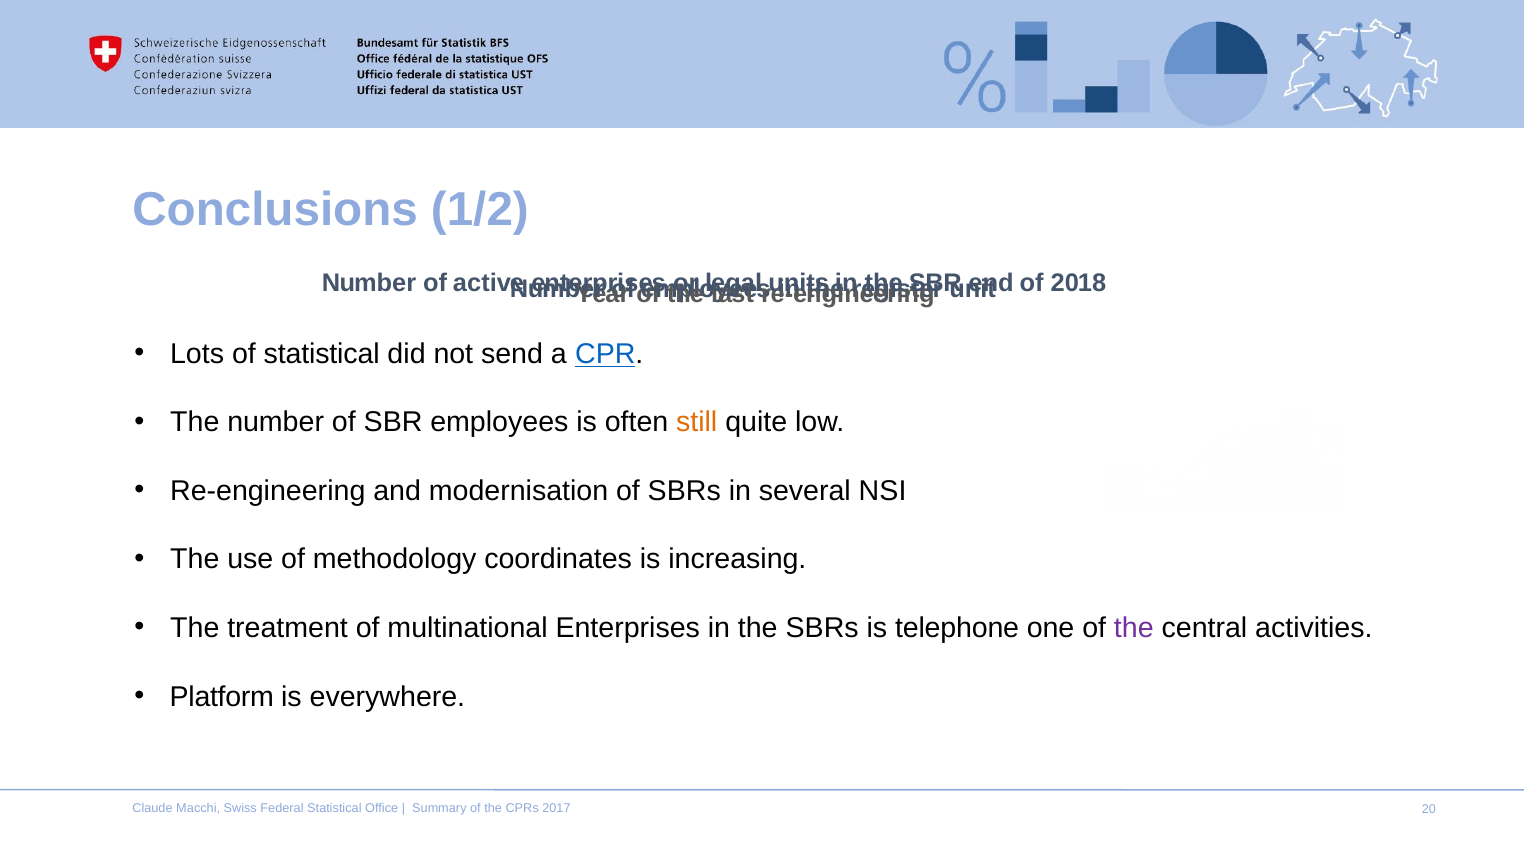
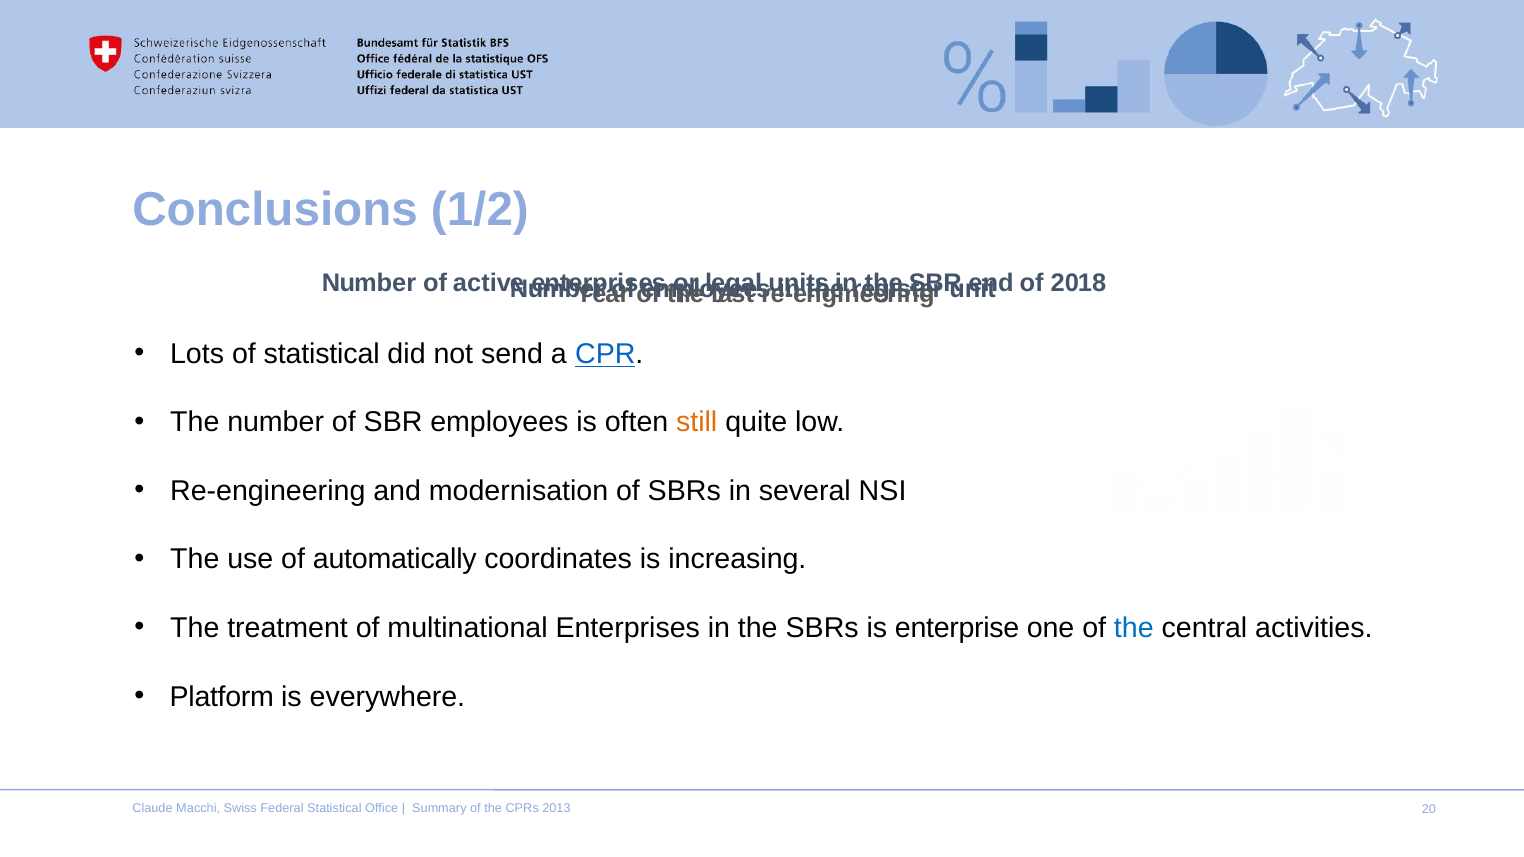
methodology: methodology -> automatically
telephone: telephone -> enterprise
the at (1134, 628) colour: purple -> blue
2017: 2017 -> 2013
